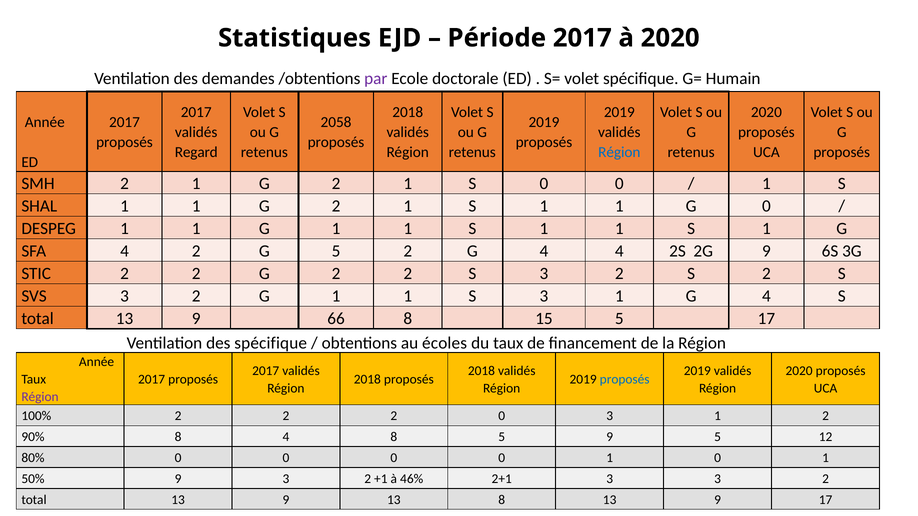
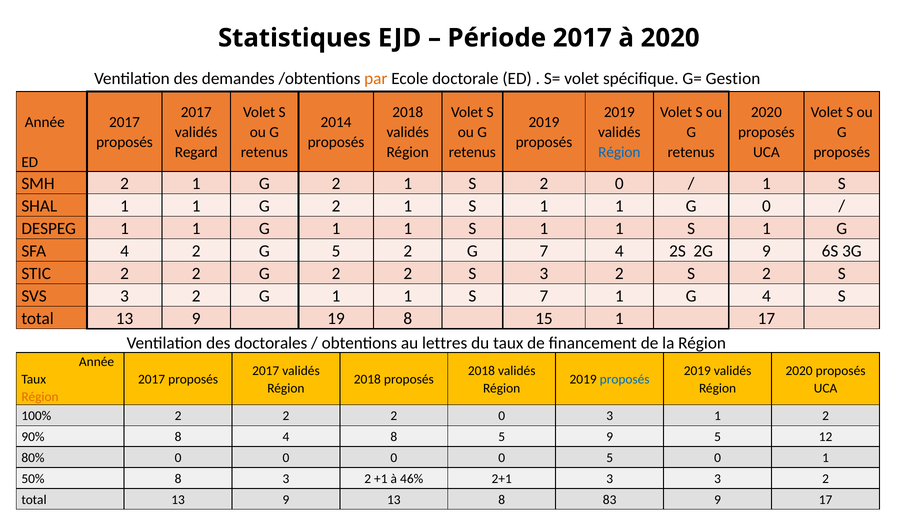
par colour: purple -> orange
Humain: Humain -> Gestion
2058: 2058 -> 2014
1 S 0: 0 -> 2
2 G 4: 4 -> 7
1 S 3: 3 -> 7
66: 66 -> 19
15 5: 5 -> 1
des spécifique: spécifique -> doctorales
écoles: écoles -> lettres
Région at (40, 397) colour: purple -> orange
0 0 1: 1 -> 5
50% 9: 9 -> 8
8 13: 13 -> 83
